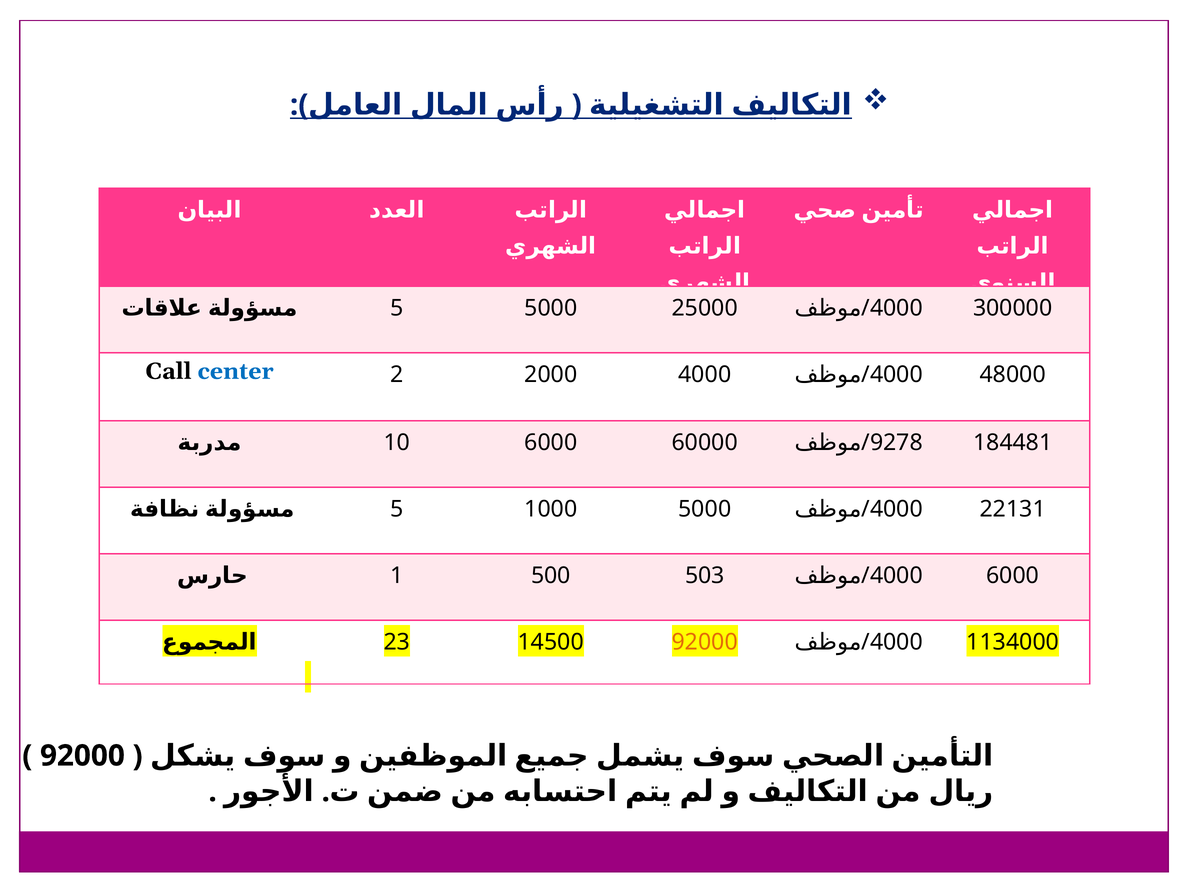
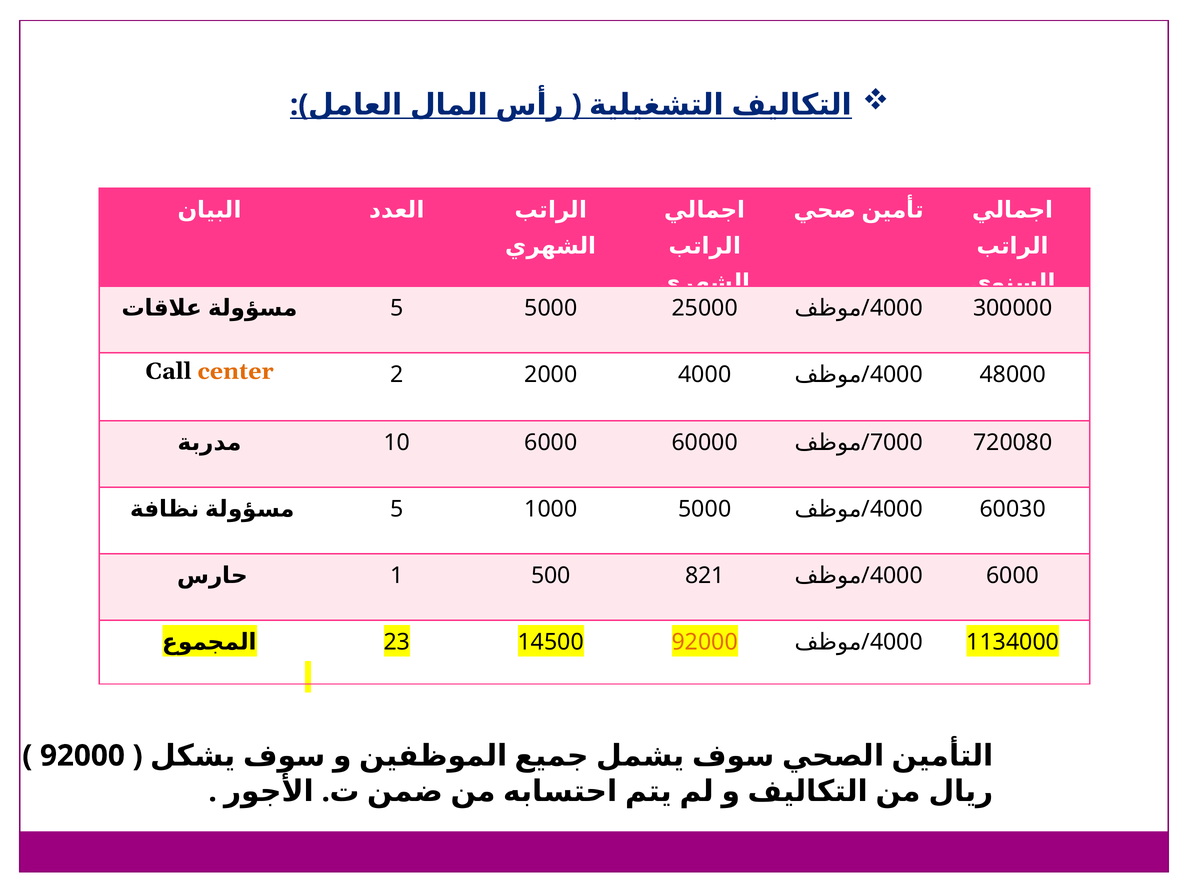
center colour: blue -> orange
9278: 9278 -> 7000
184481: 184481 -> 720080
22131: 22131 -> 60030
503: 503 -> 821
